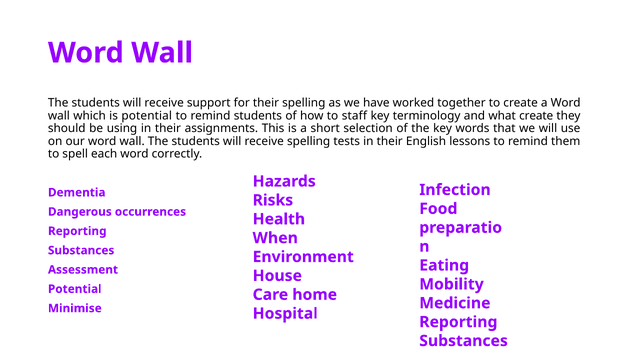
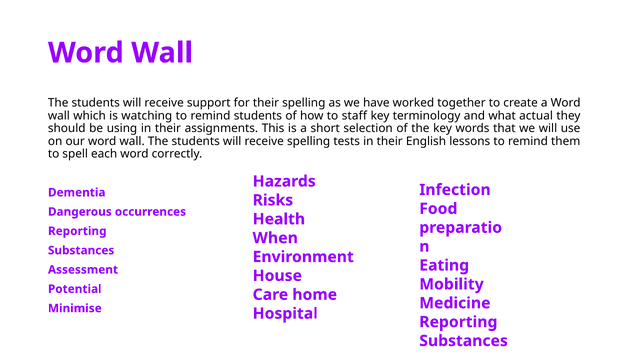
is potential: potential -> watching
what create: create -> actual
